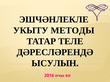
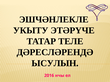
МЕТОДЫ: МЕТОДЫ -> ЭТӘРҮЧЕ
